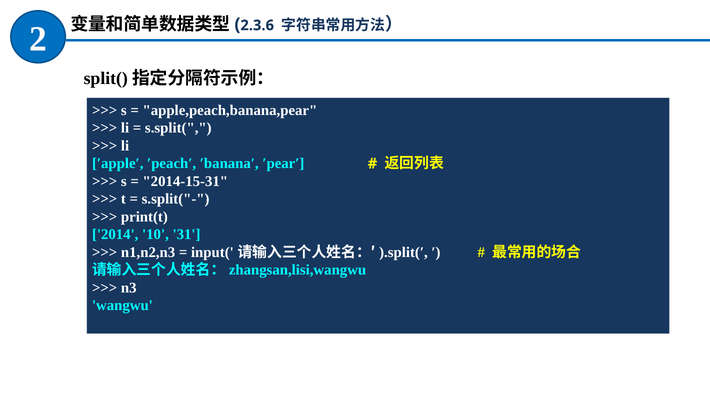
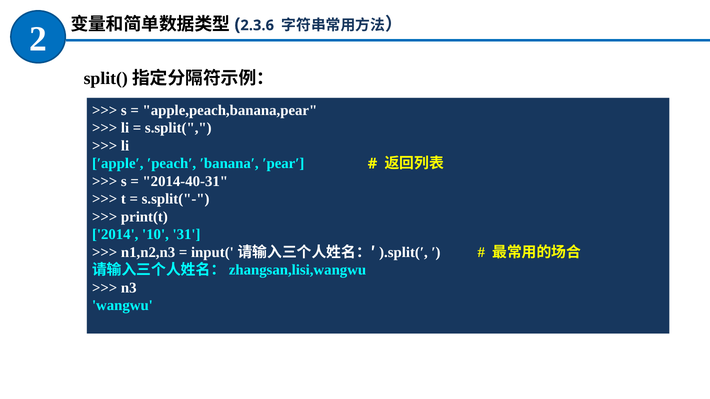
2014-15-31: 2014-15-31 -> 2014-40-31
